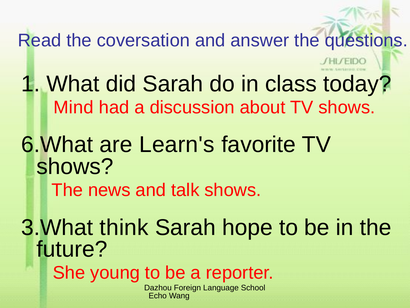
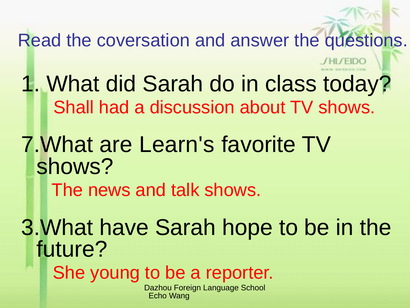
Mind: Mind -> Shall
6.What: 6.What -> 7.What
think: think -> have
